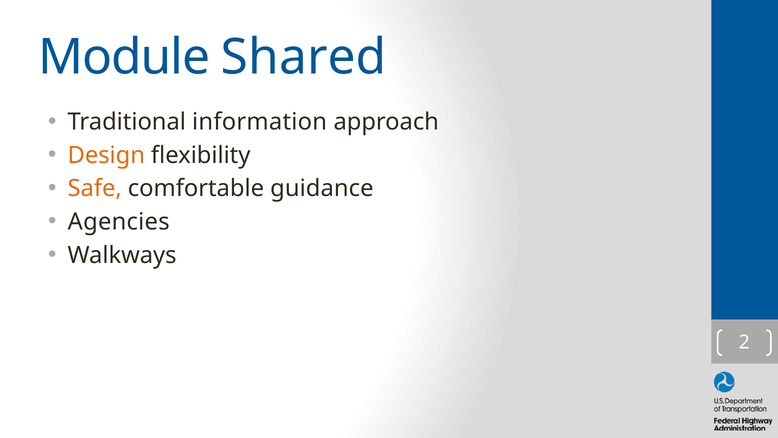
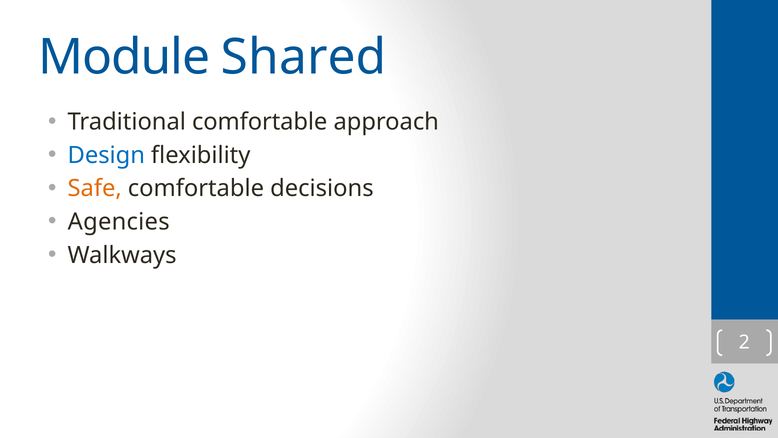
Traditional information: information -> comfortable
Design colour: orange -> blue
guidance: guidance -> decisions
